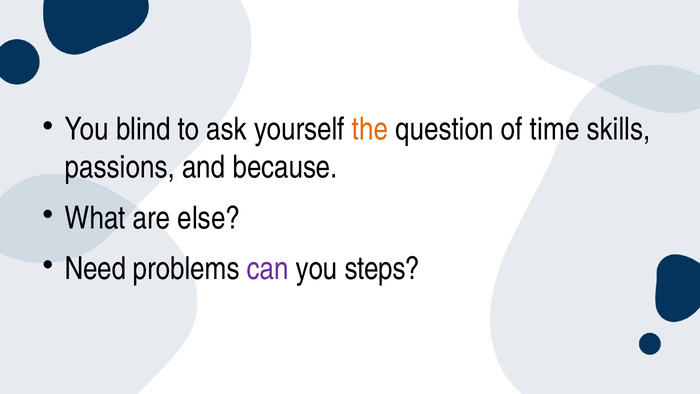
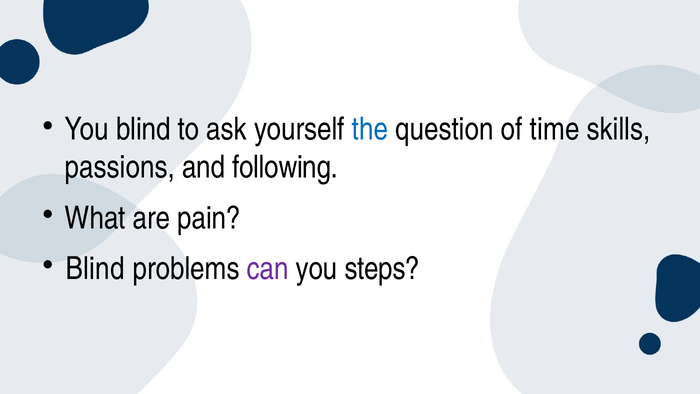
the colour: orange -> blue
because: because -> following
else: else -> pain
Need at (95, 269): Need -> Blind
